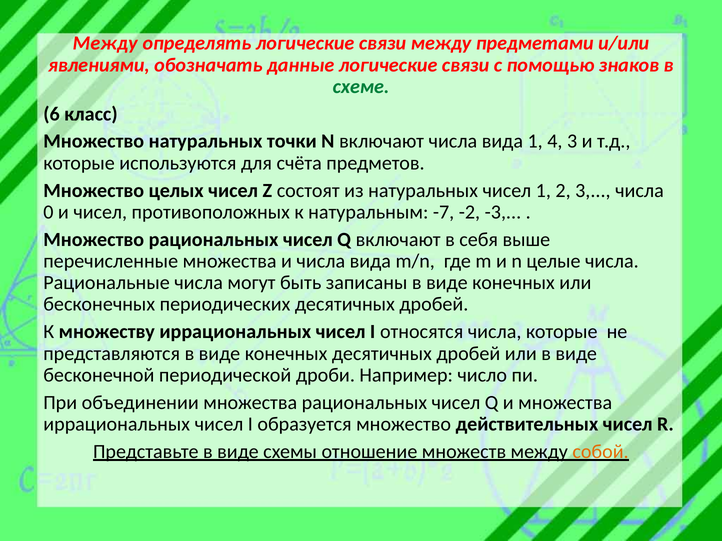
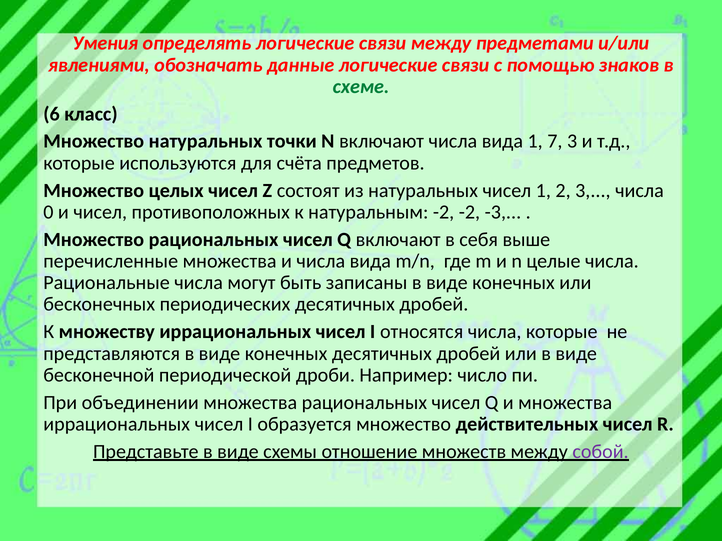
Между at (105, 43): Между -> Умения
4: 4 -> 7
натуральным -7: -7 -> -2
собой colour: orange -> purple
